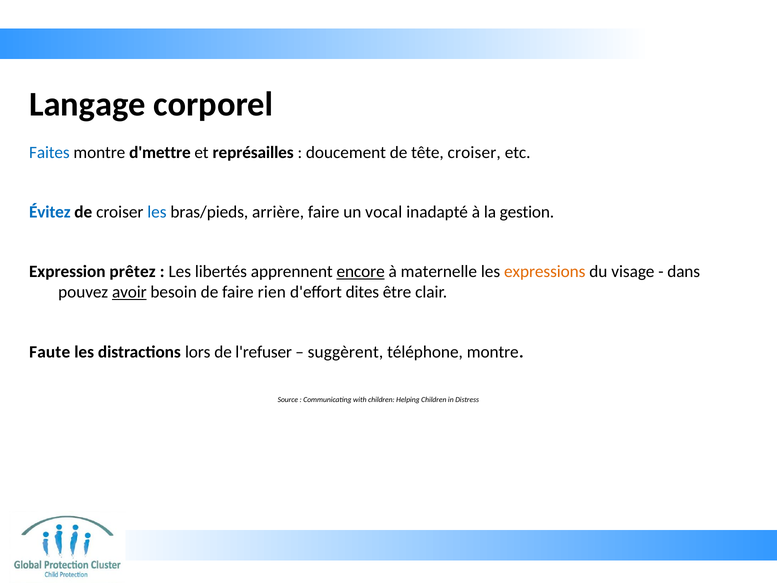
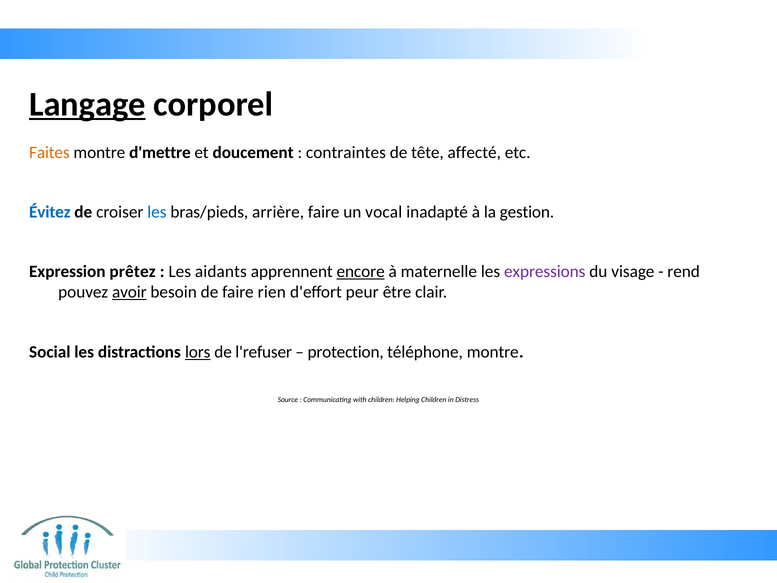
Langage underline: none -> present
Faites colour: blue -> orange
représailles: représailles -> doucement
doucement: doucement -> contraintes
tête croiser: croiser -> affecté
libertés: libertés -> aidants
expressions colour: orange -> purple
dans: dans -> rend
dites: dites -> peur
Faute: Faute -> Social
lors underline: none -> present
suggèrent: suggèrent -> protection
